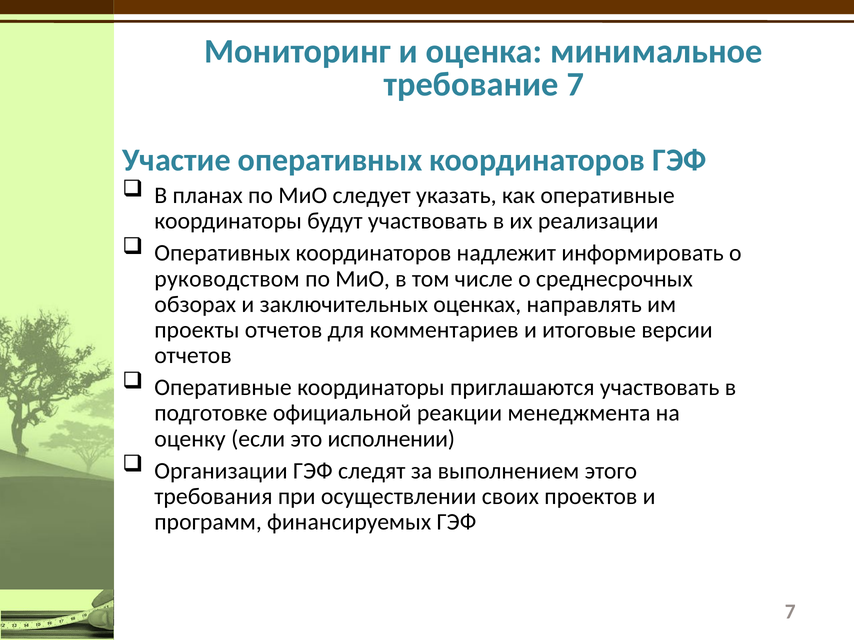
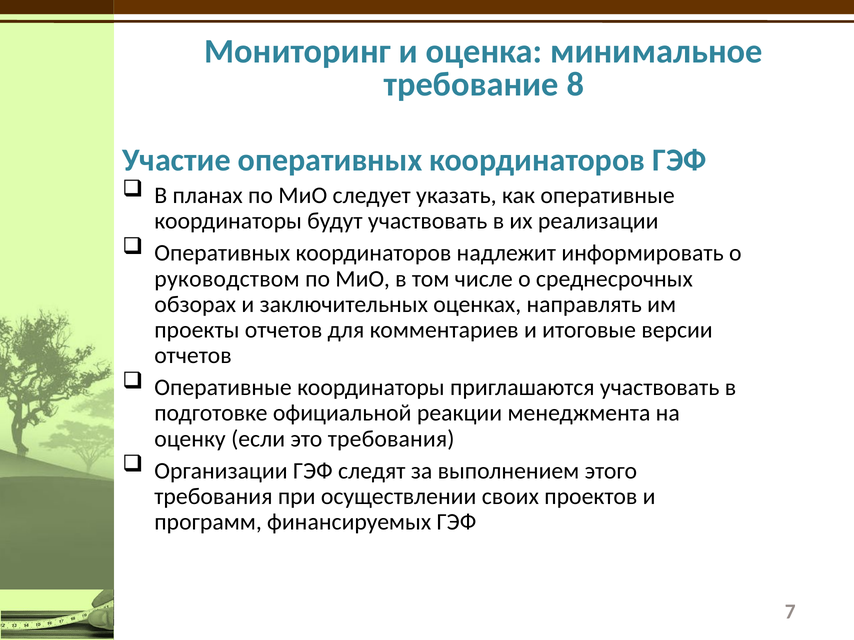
требование 7: 7 -> 8
это исполнении: исполнении -> требования
